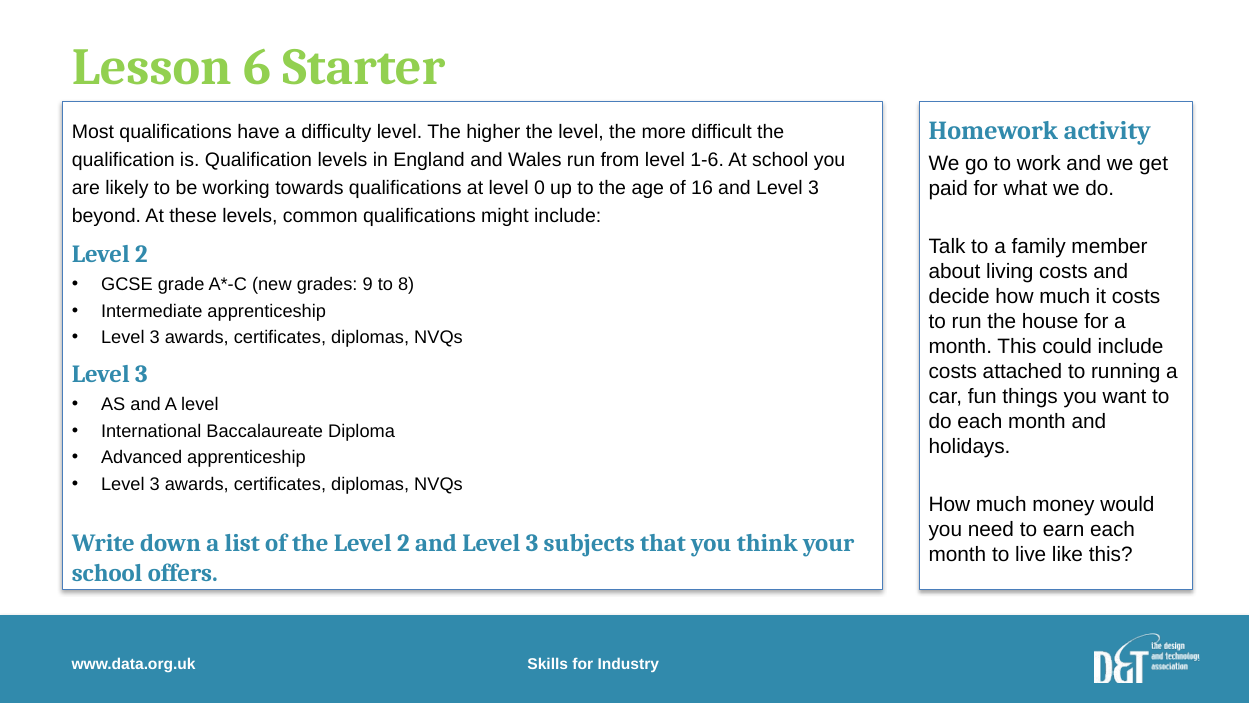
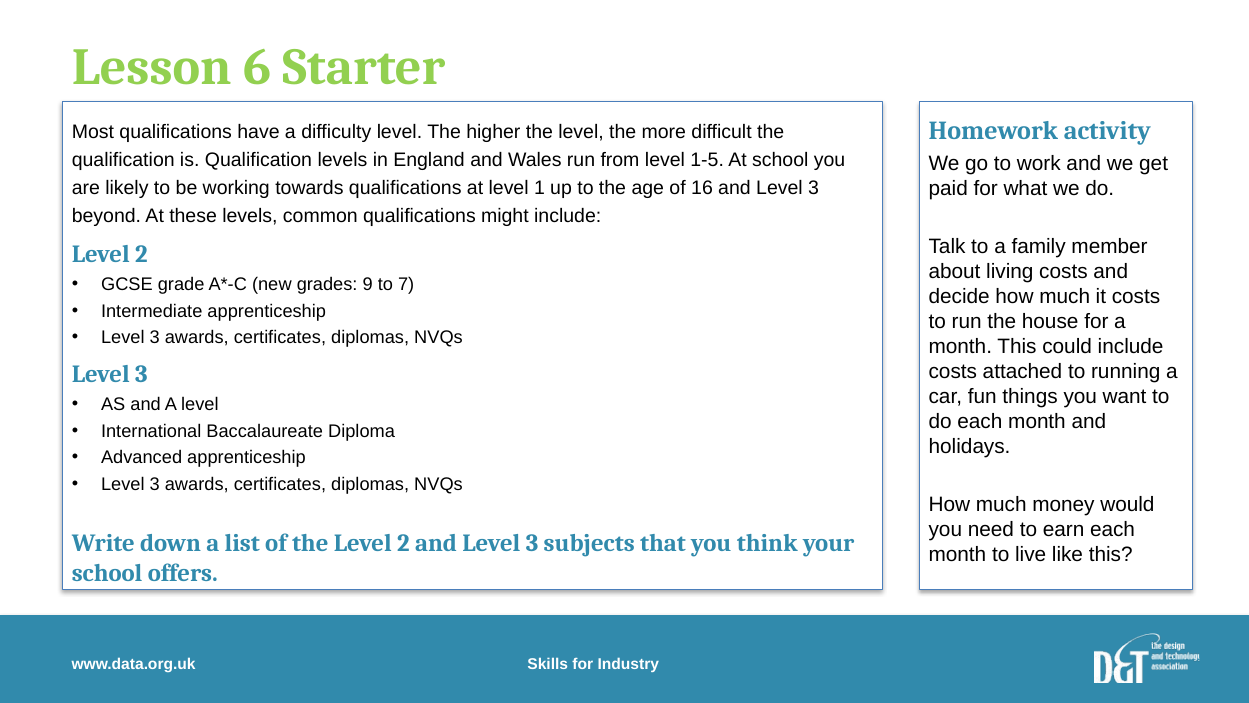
1-6: 1-6 -> 1-5
0: 0 -> 1
8: 8 -> 7
